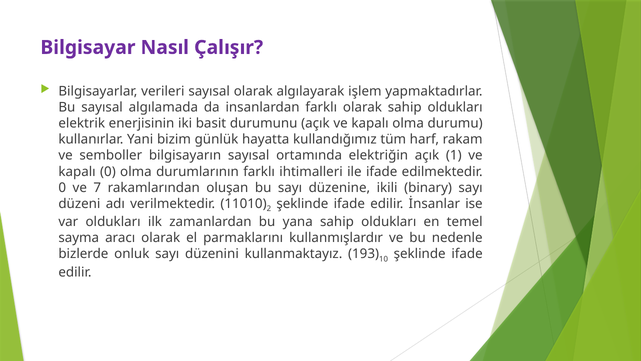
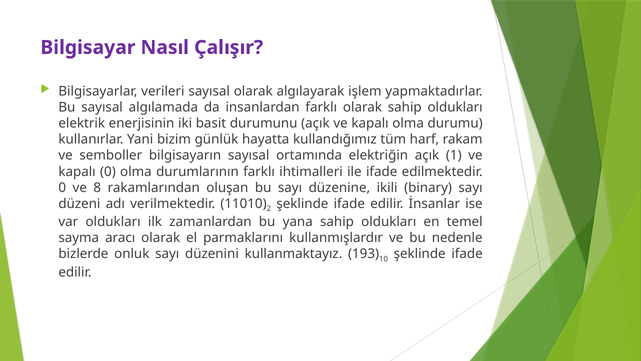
7: 7 -> 8
